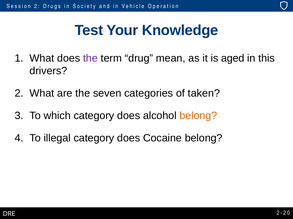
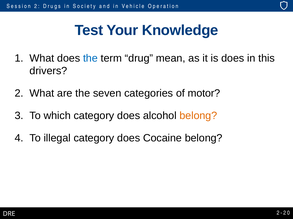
the at (90, 58) colour: purple -> blue
is aged: aged -> does
taken: taken -> motor
